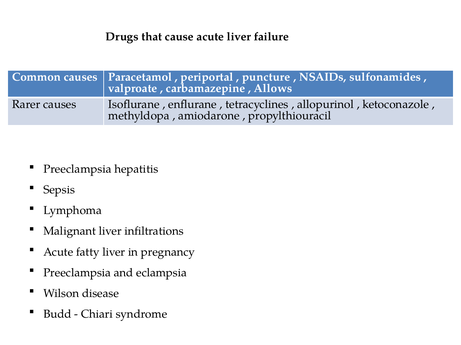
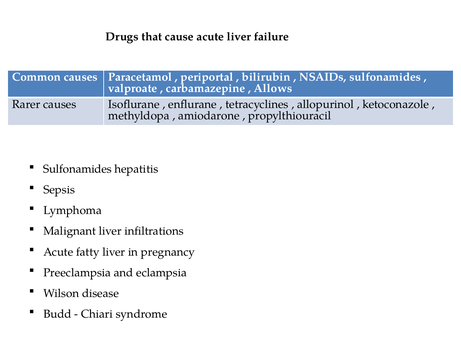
puncture: puncture -> bilirubin
Preeclampsia at (77, 169): Preeclampsia -> Sulfonamides
